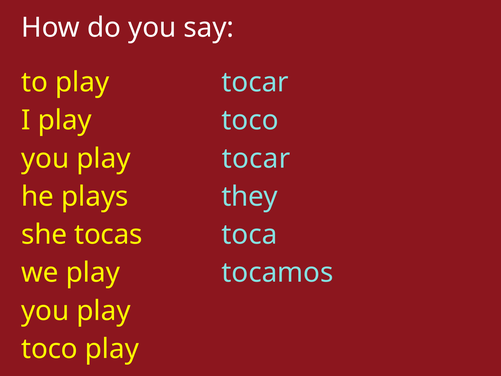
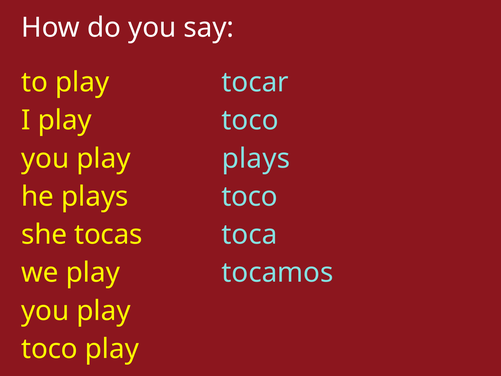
you play tocar: tocar -> plays
plays they: they -> toco
